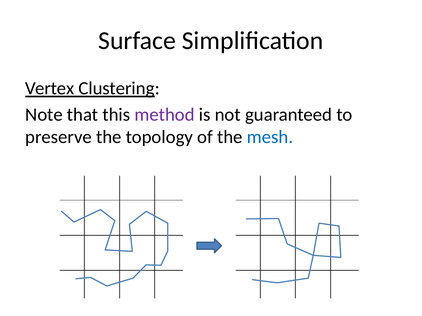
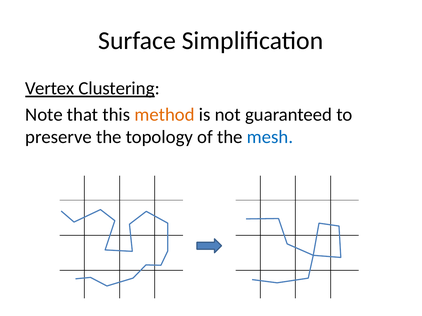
method colour: purple -> orange
